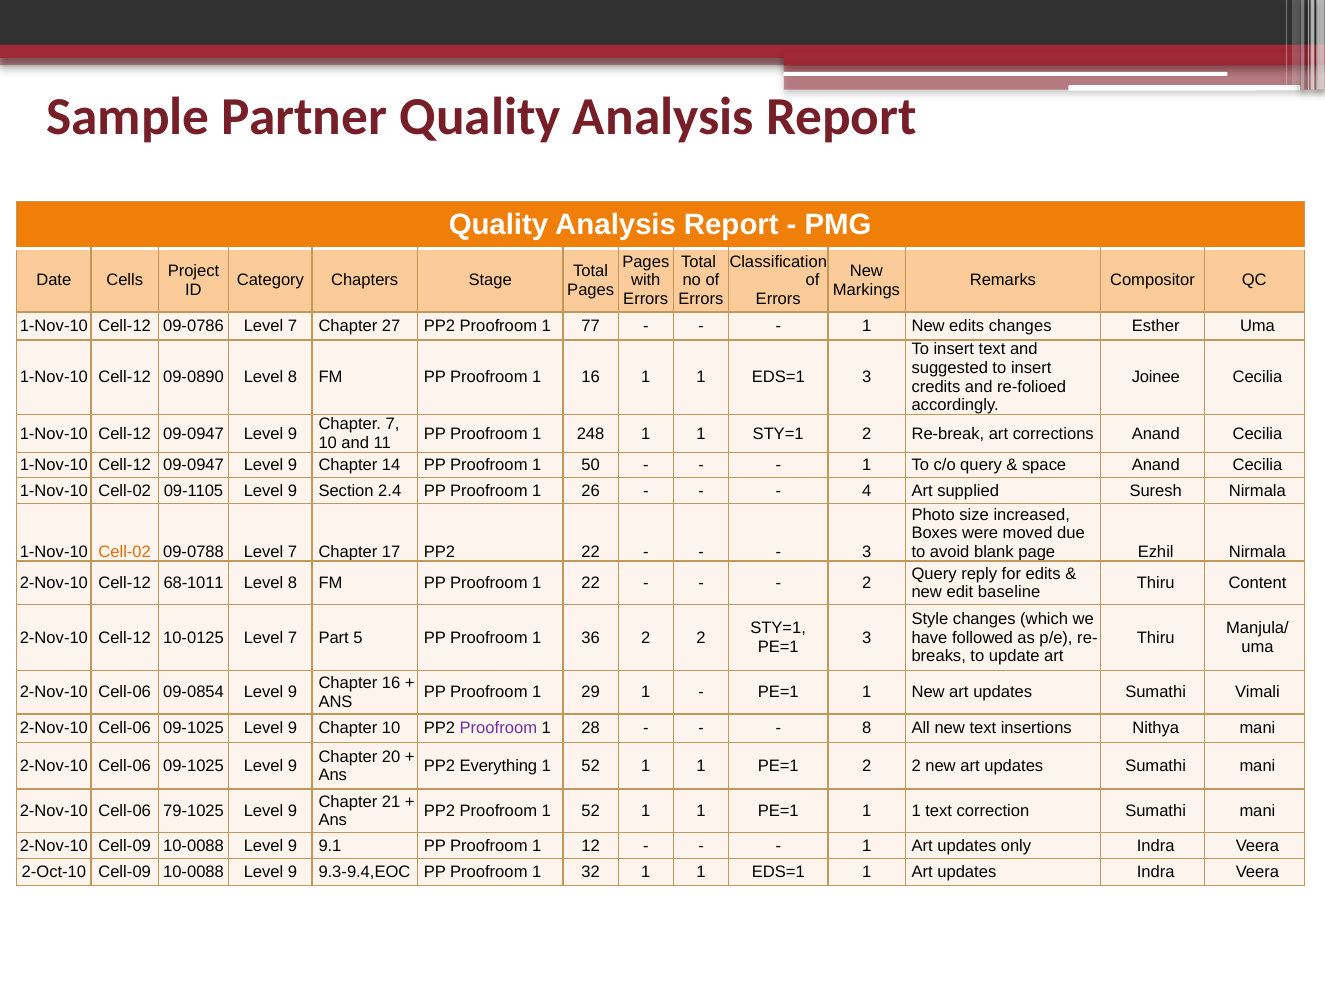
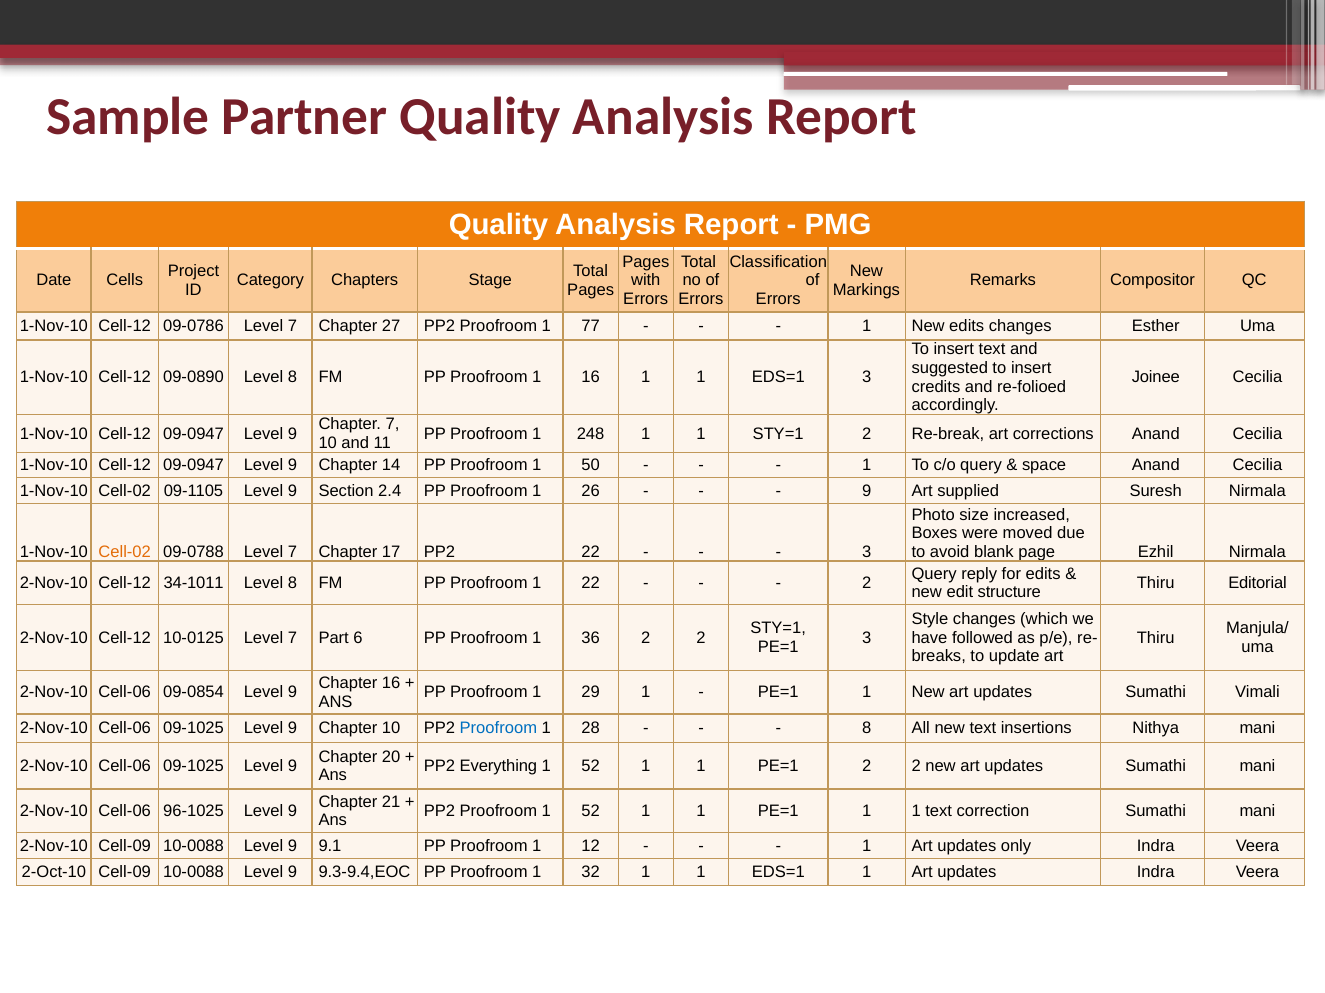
4 at (867, 491): 4 -> 9
68-1011: 68-1011 -> 34-1011
Content: Content -> Editorial
baseline: baseline -> structure
5: 5 -> 6
Proofroom at (498, 729) colour: purple -> blue
79-1025: 79-1025 -> 96-1025
